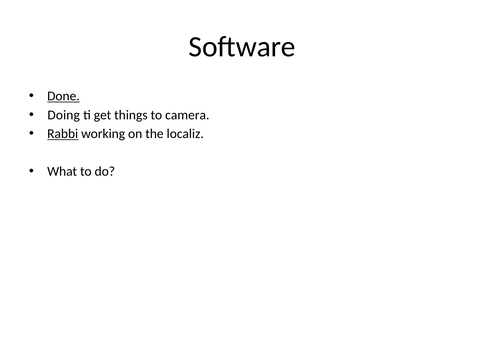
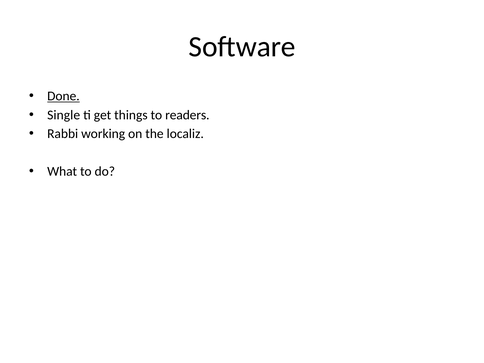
Doing: Doing -> Single
camera: camera -> readers
Rabbi underline: present -> none
